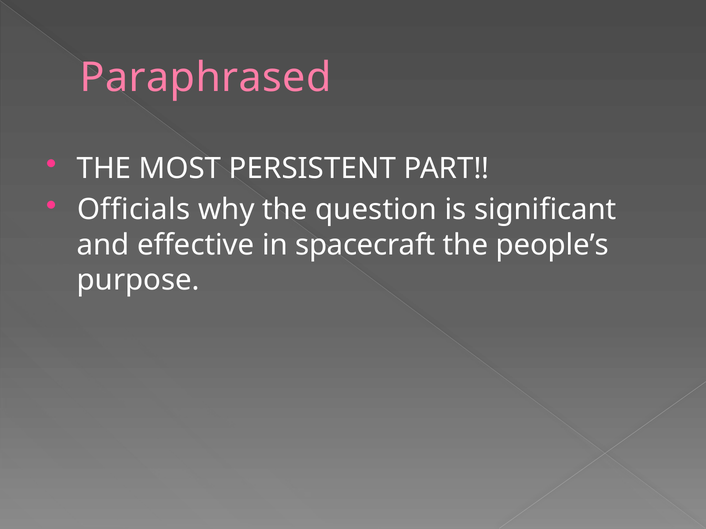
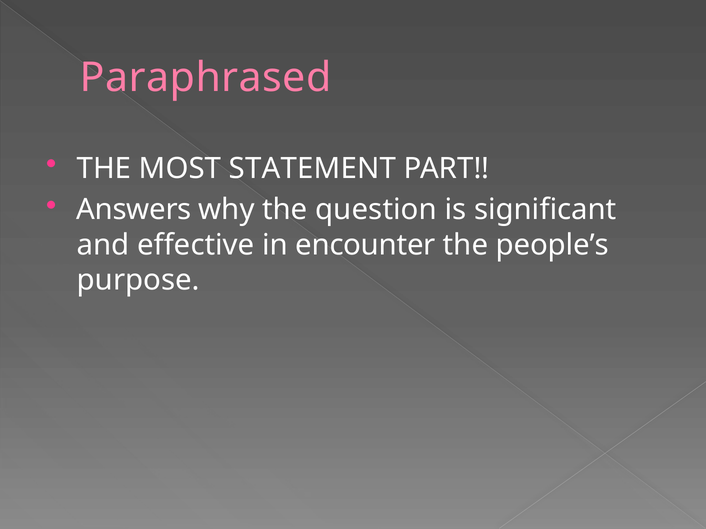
PERSISTENT: PERSISTENT -> STATEMENT
Officials: Officials -> Answers
spacecraft: spacecraft -> encounter
